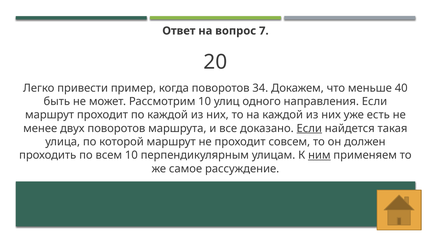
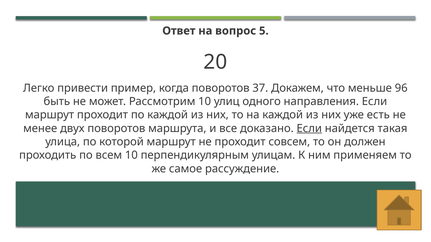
7: 7 -> 5
34: 34 -> 37
40: 40 -> 96
ним underline: present -> none
